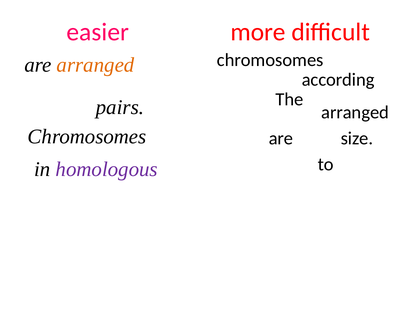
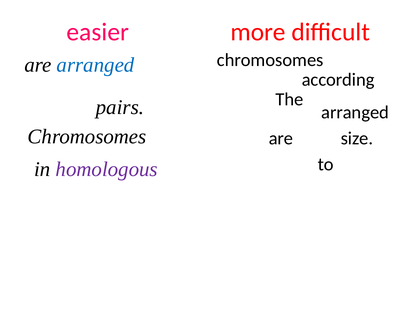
arranged at (95, 65) colour: orange -> blue
